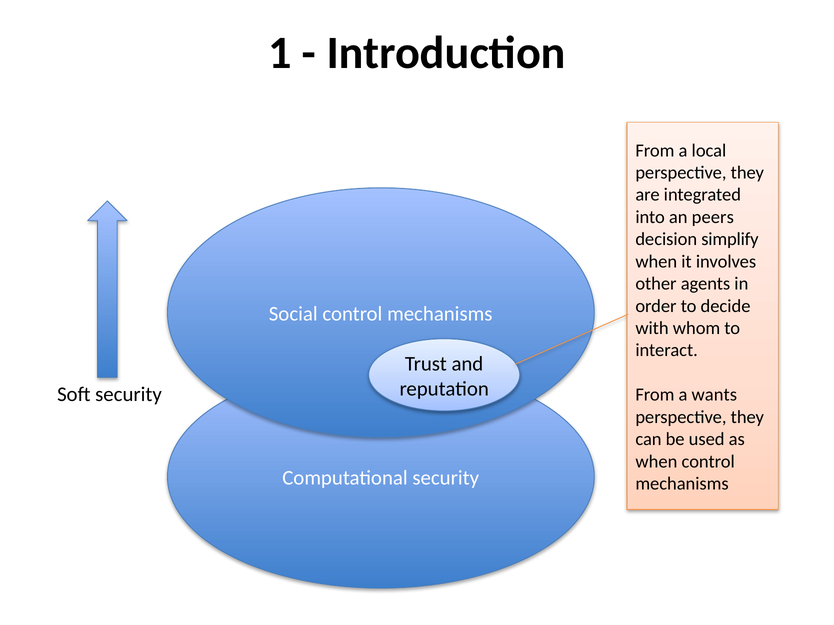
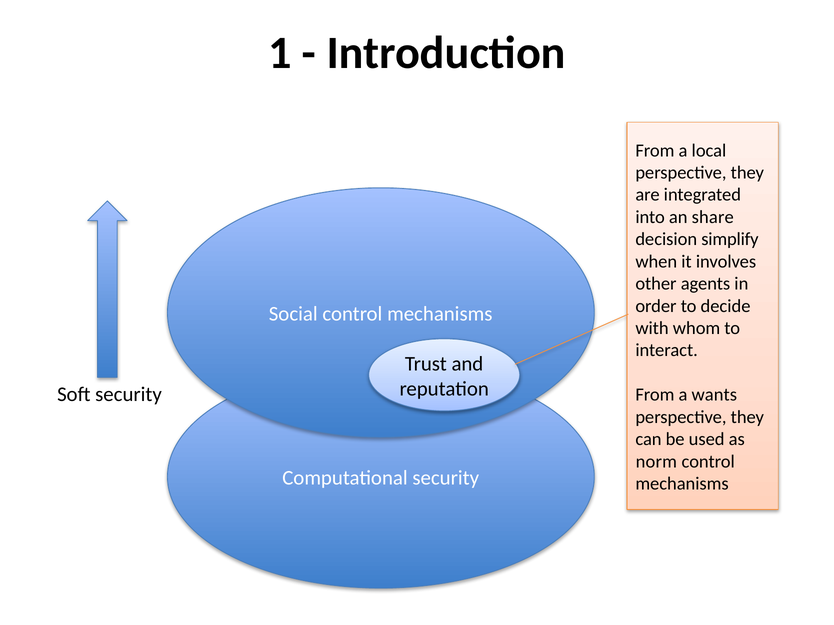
peers: peers -> share
when at (656, 462): when -> norm
